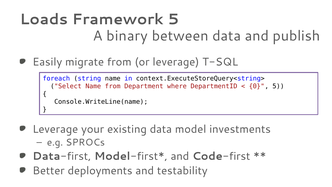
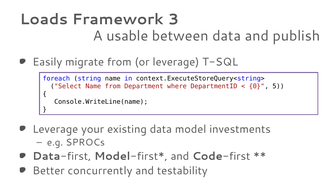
Framework 5: 5 -> 3
binary: binary -> usable
deployments: deployments -> concurrently
